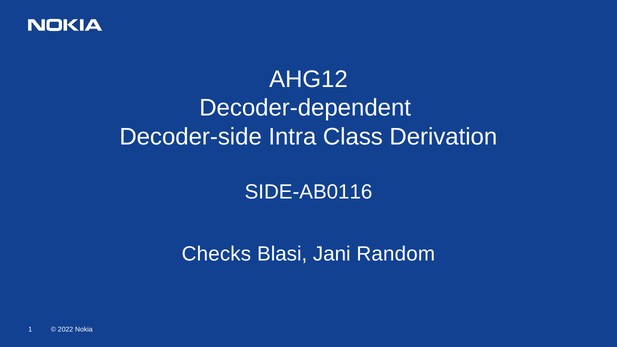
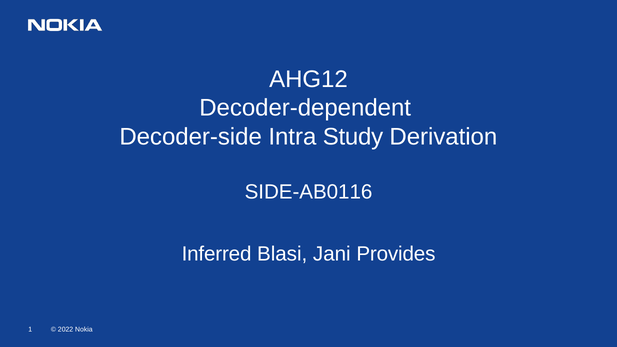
Class: Class -> Study
Checks: Checks -> Inferred
Random: Random -> Provides
